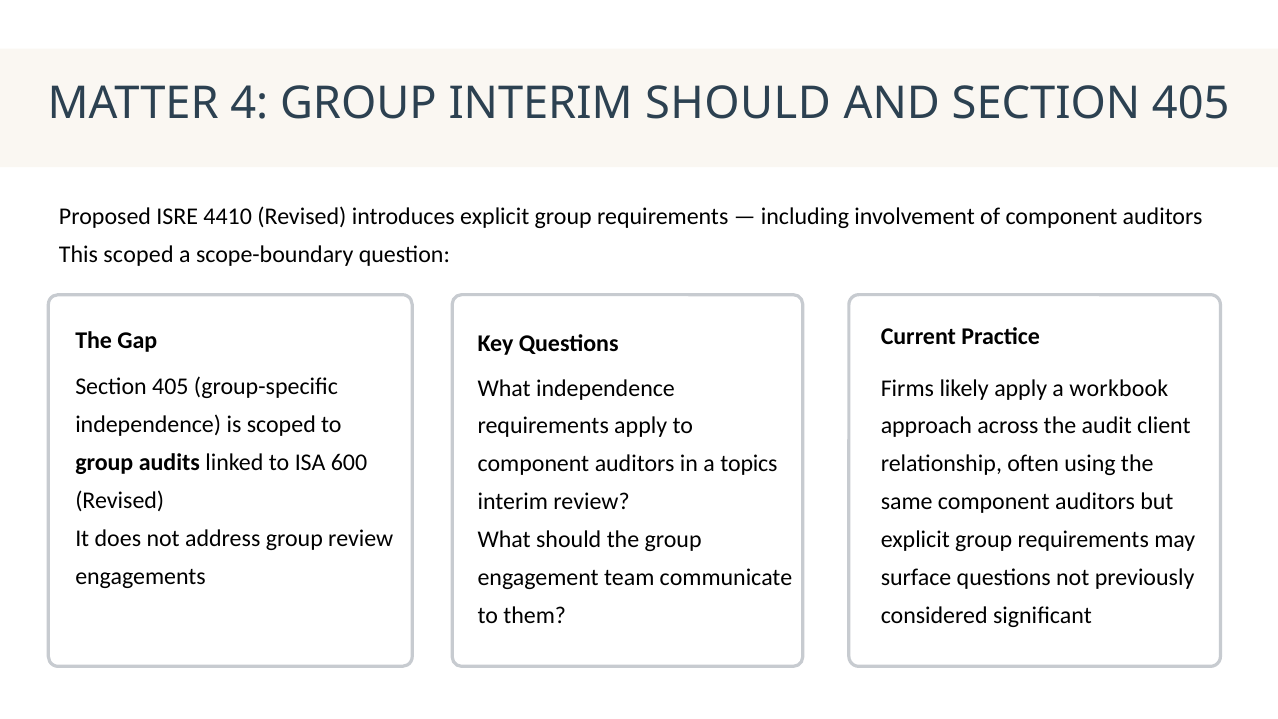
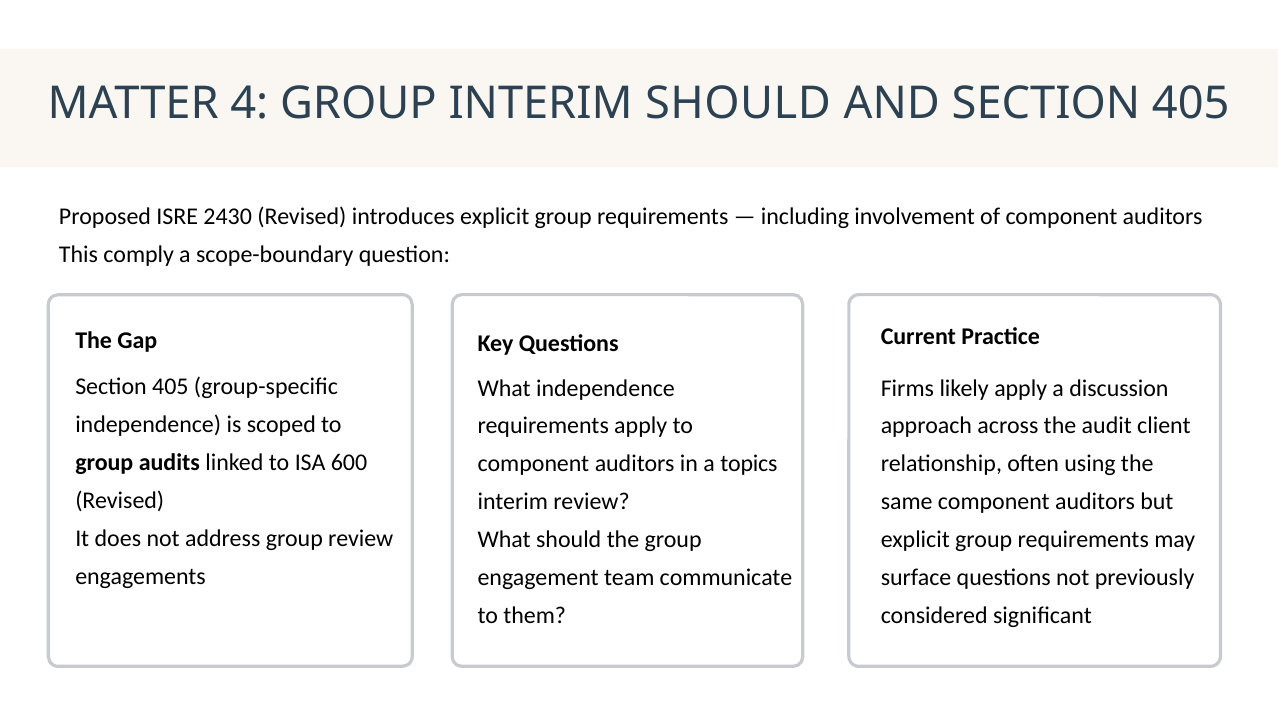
4410: 4410 -> 2430
This scoped: scoped -> comply
workbook: workbook -> discussion
